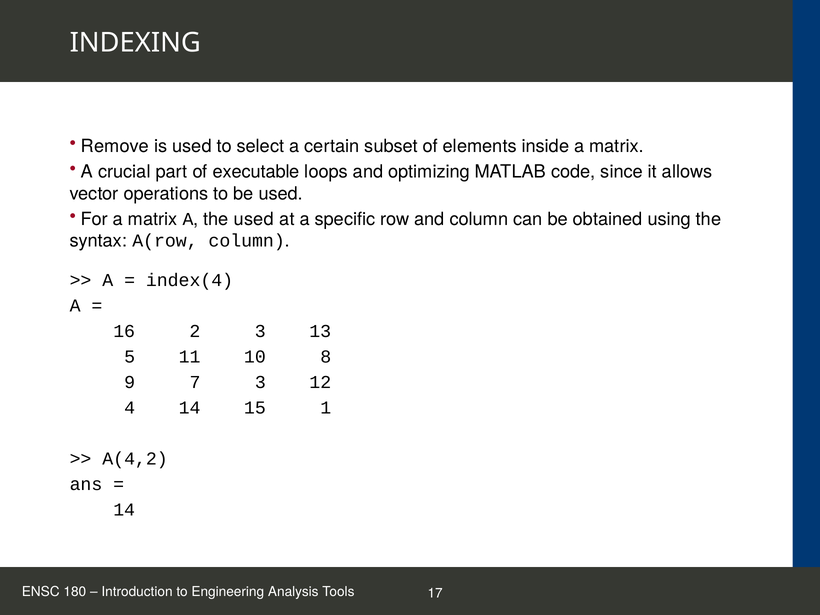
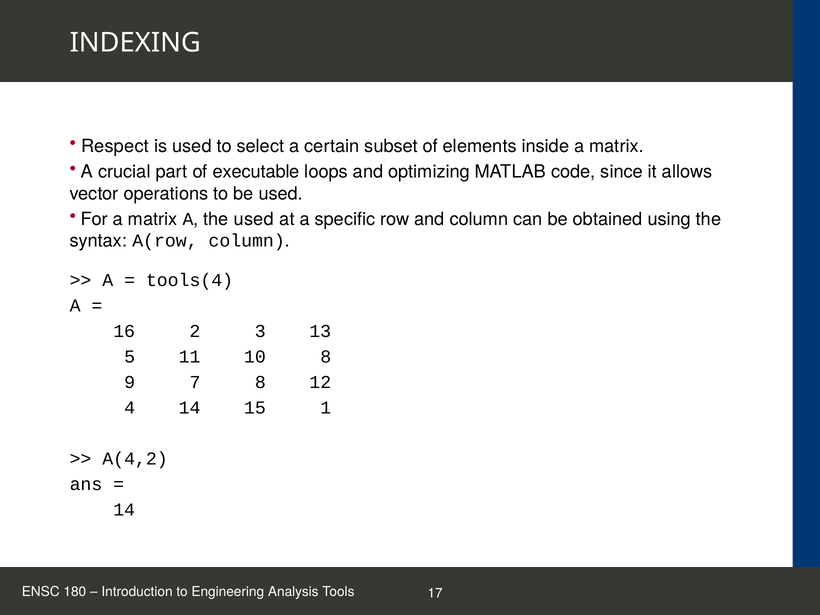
Remove: Remove -> Respect
index(4: index(4 -> tools(4
7 3: 3 -> 8
